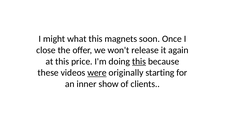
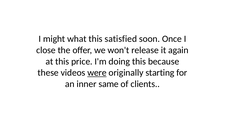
magnets: magnets -> satisfied
this at (139, 61) underline: present -> none
show: show -> same
